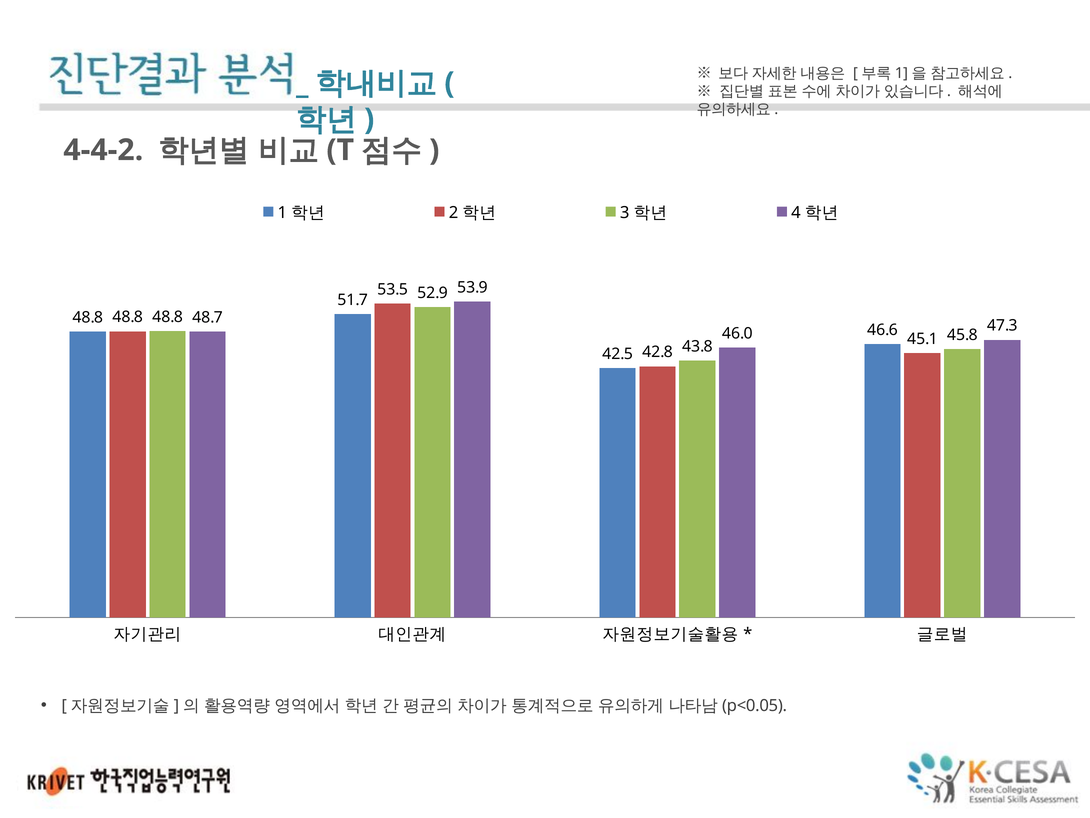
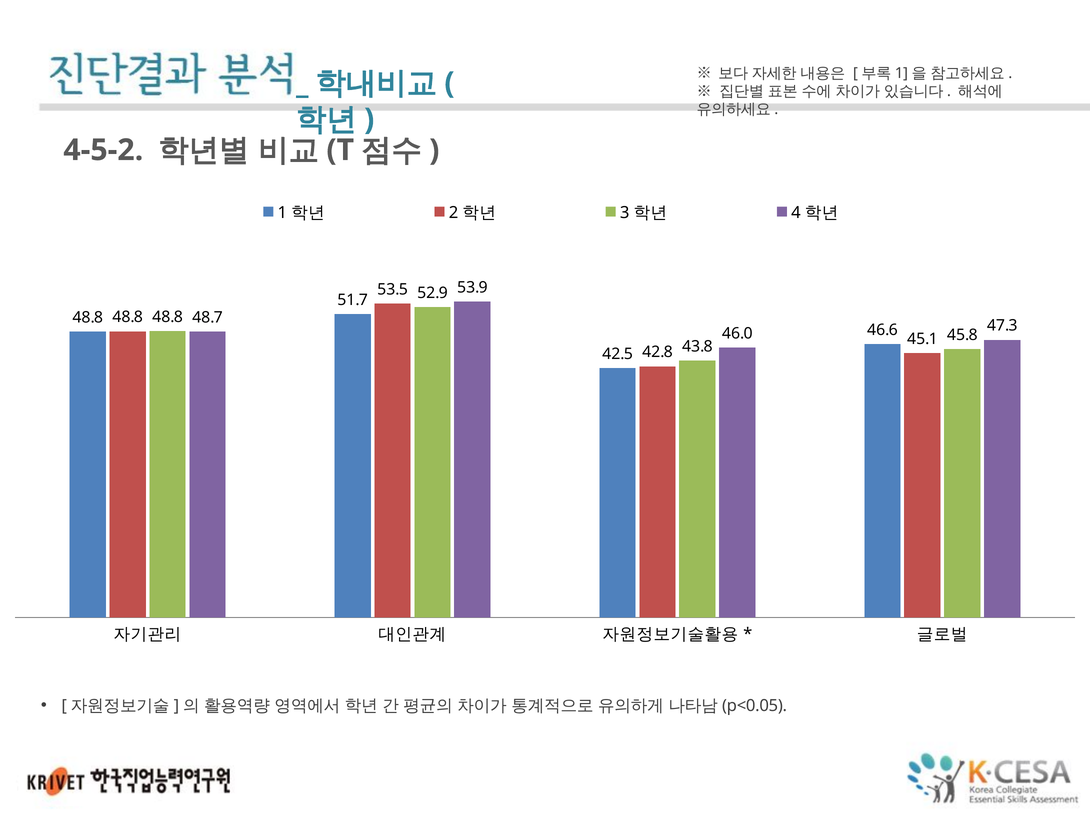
4-4-2: 4-4-2 -> 4-5-2
